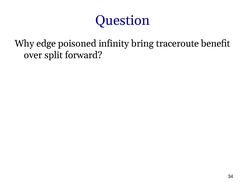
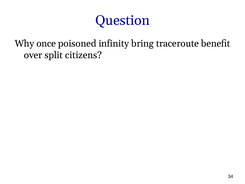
edge: edge -> once
forward: forward -> citizens
